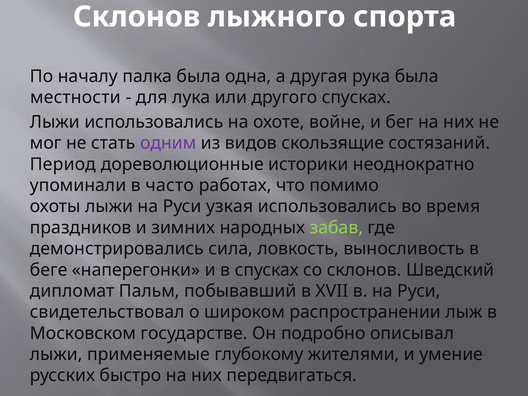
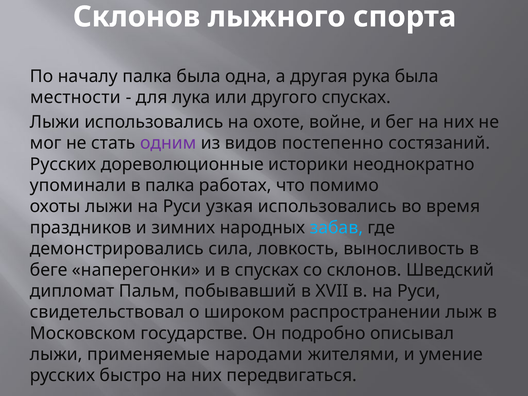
скользящие: скользящие -> постепенно
Период at (63, 164): Период -> Русских
в часто: часто -> палка
забав colour: light green -> light blue
глубокому: глубокому -> народами
